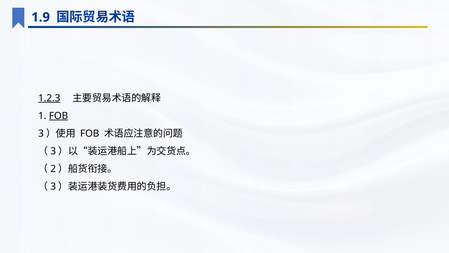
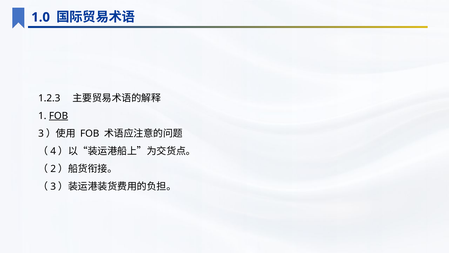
1.9: 1.9 -> 1.0
1.2.3 underline: present -> none
3 at (53, 151): 3 -> 4
